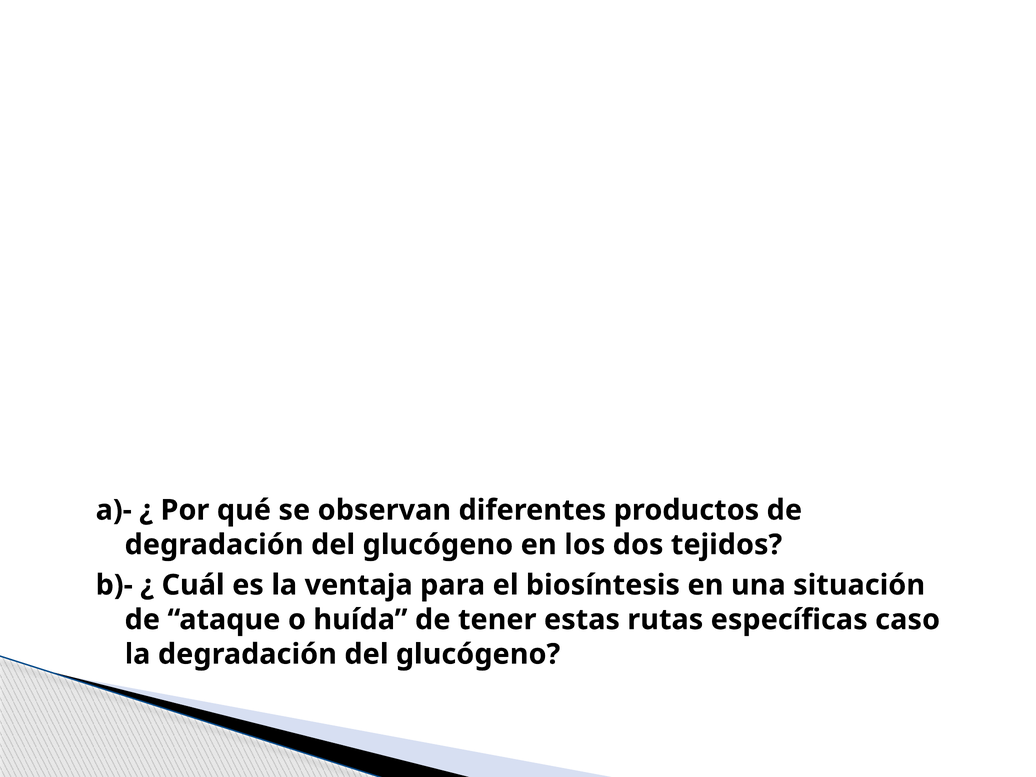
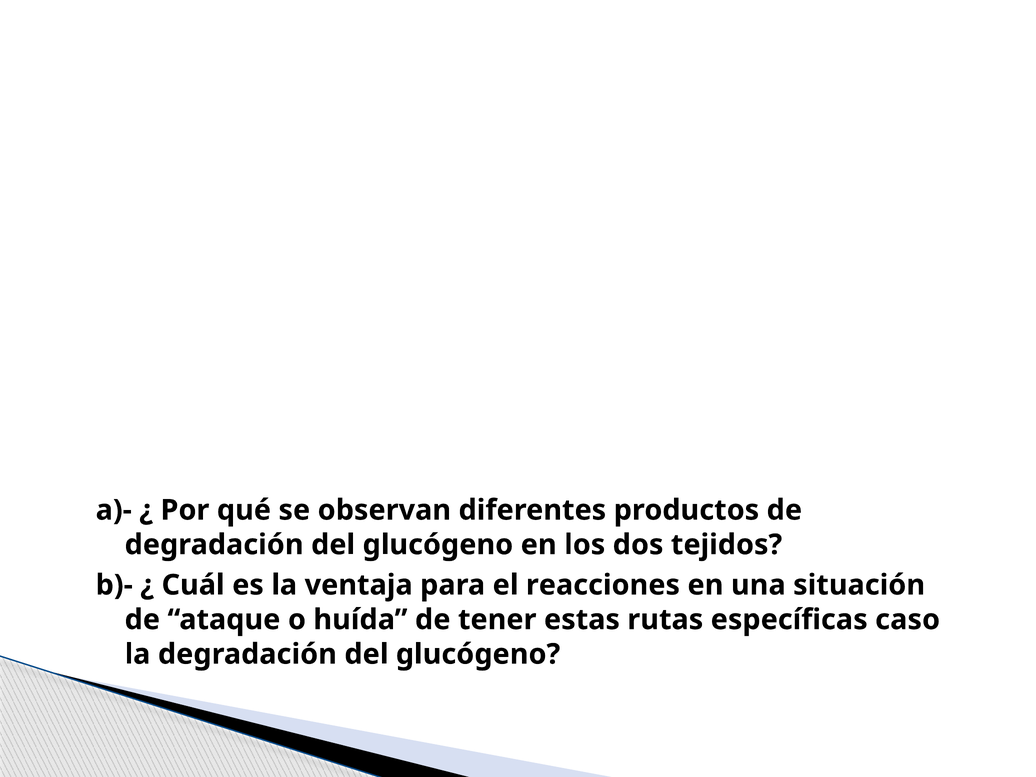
biosíntesis: biosíntesis -> reacciones
